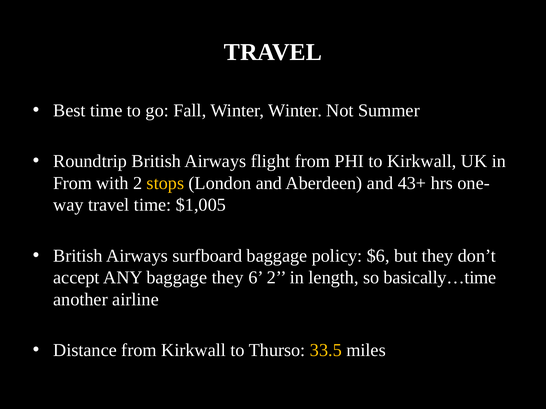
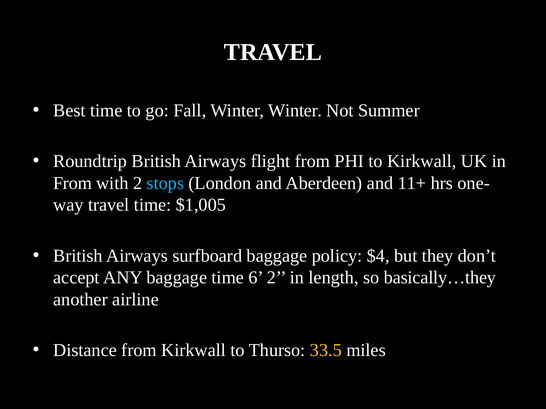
stops colour: yellow -> light blue
43+: 43+ -> 11+
$6: $6 -> $4
baggage they: they -> time
basically…time: basically…time -> basically…they
